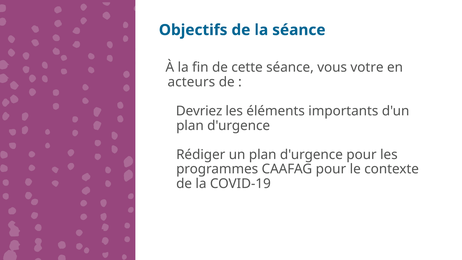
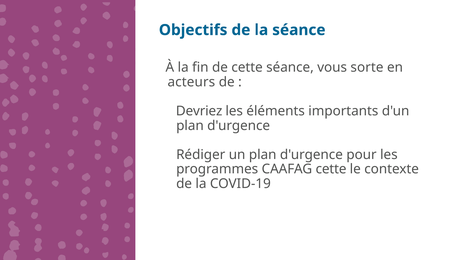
votre: votre -> sorte
CAAFAG pour: pour -> cette
